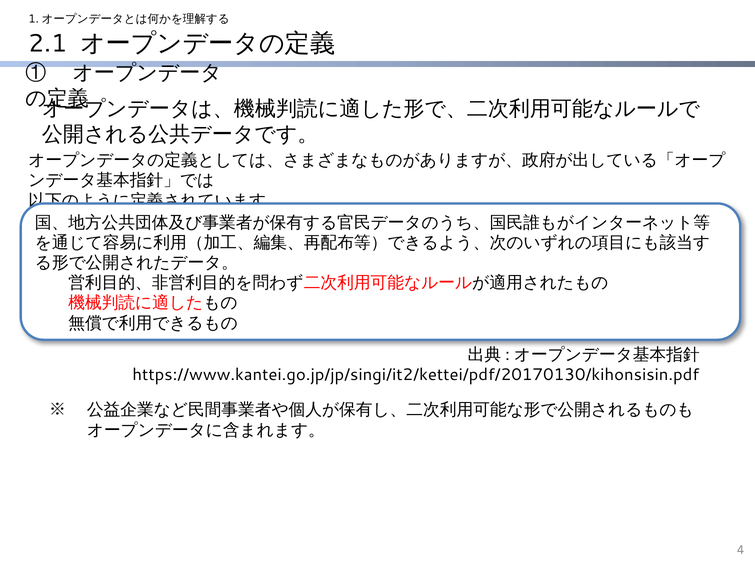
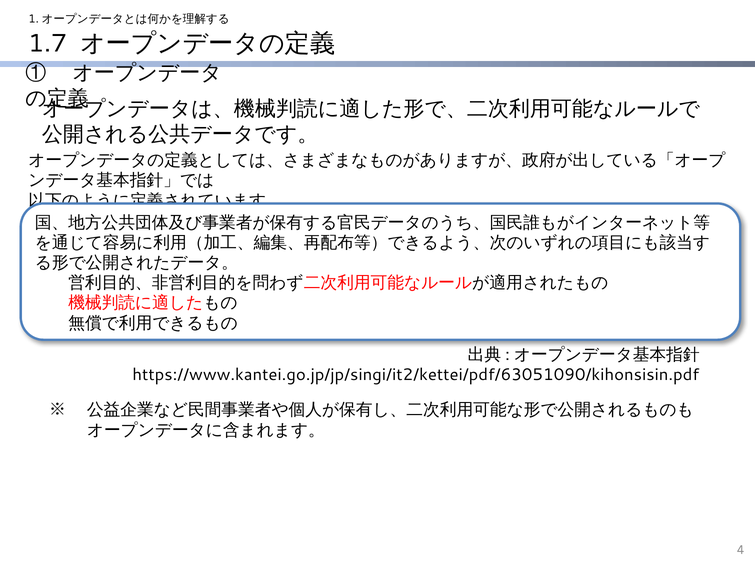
2.1: 2.1 -> 1.7
https://www.kantei.go.jp/jp/singi/it2/kettei/pdf/20170130/kihonsisin.pdf: https://www.kantei.go.jp/jp/singi/it2/kettei/pdf/20170130/kihonsisin.pdf -> https://www.kantei.go.jp/jp/singi/it2/kettei/pdf/63051090/kihonsisin.pdf
